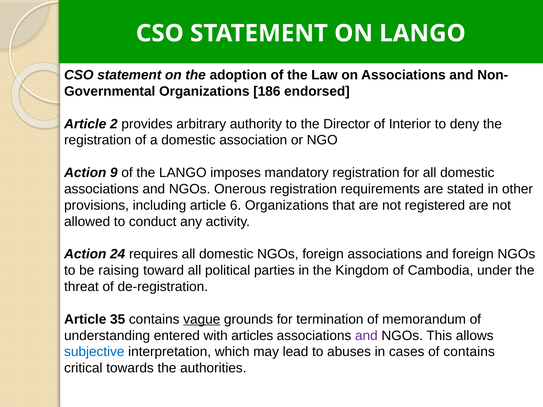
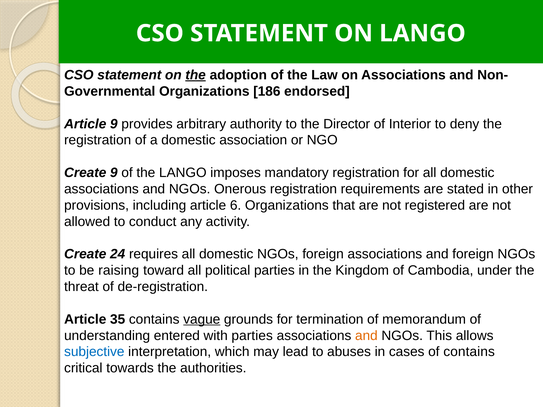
the at (196, 75) underline: none -> present
Article 2: 2 -> 9
Action at (85, 173): Action -> Create
Action at (85, 254): Action -> Create
with articles: articles -> parties
and at (366, 336) colour: purple -> orange
